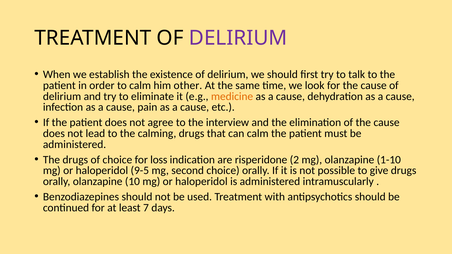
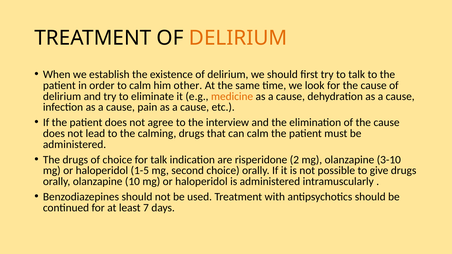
DELIRIUM at (238, 38) colour: purple -> orange
for loss: loss -> talk
1-10: 1-10 -> 3-10
9-5: 9-5 -> 1-5
